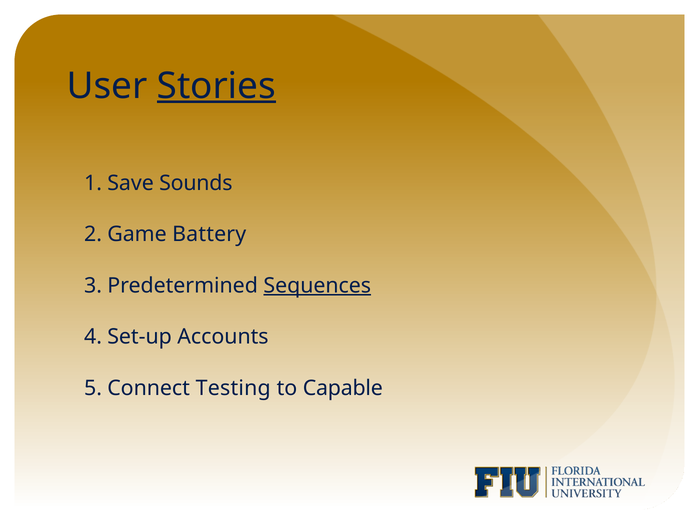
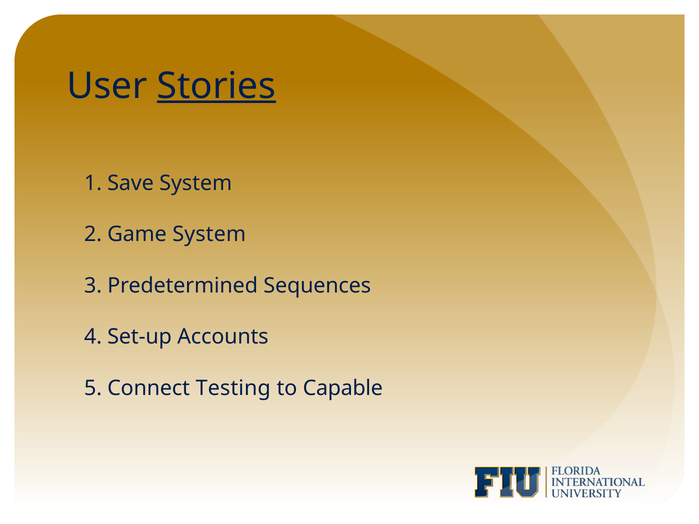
Save Sounds: Sounds -> System
Game Battery: Battery -> System
Sequences underline: present -> none
